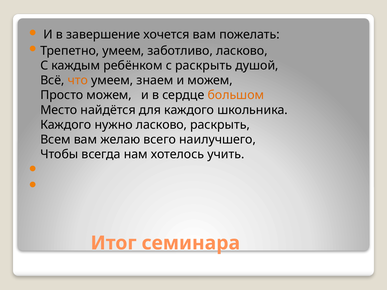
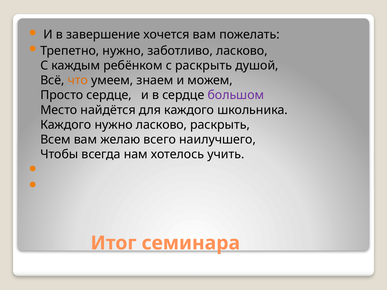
Трепетно умеем: умеем -> нужно
Просто можем: можем -> сердце
большом colour: orange -> purple
